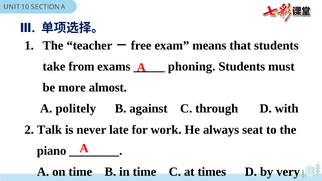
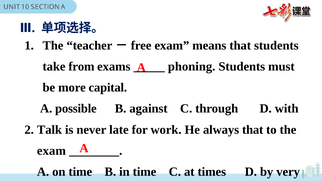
almost: almost -> capital
politely: politely -> possible
always seat: seat -> that
piano at (52, 151): piano -> exam
